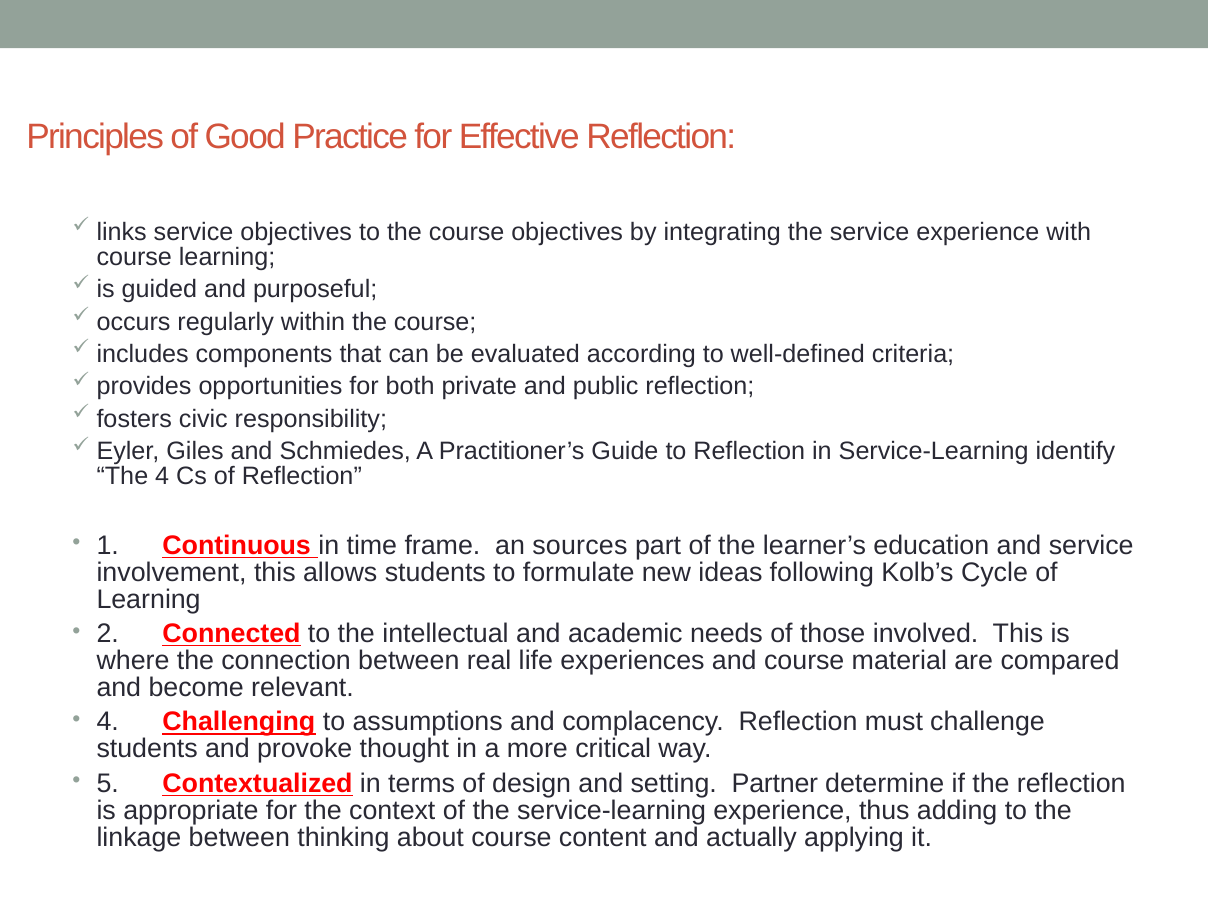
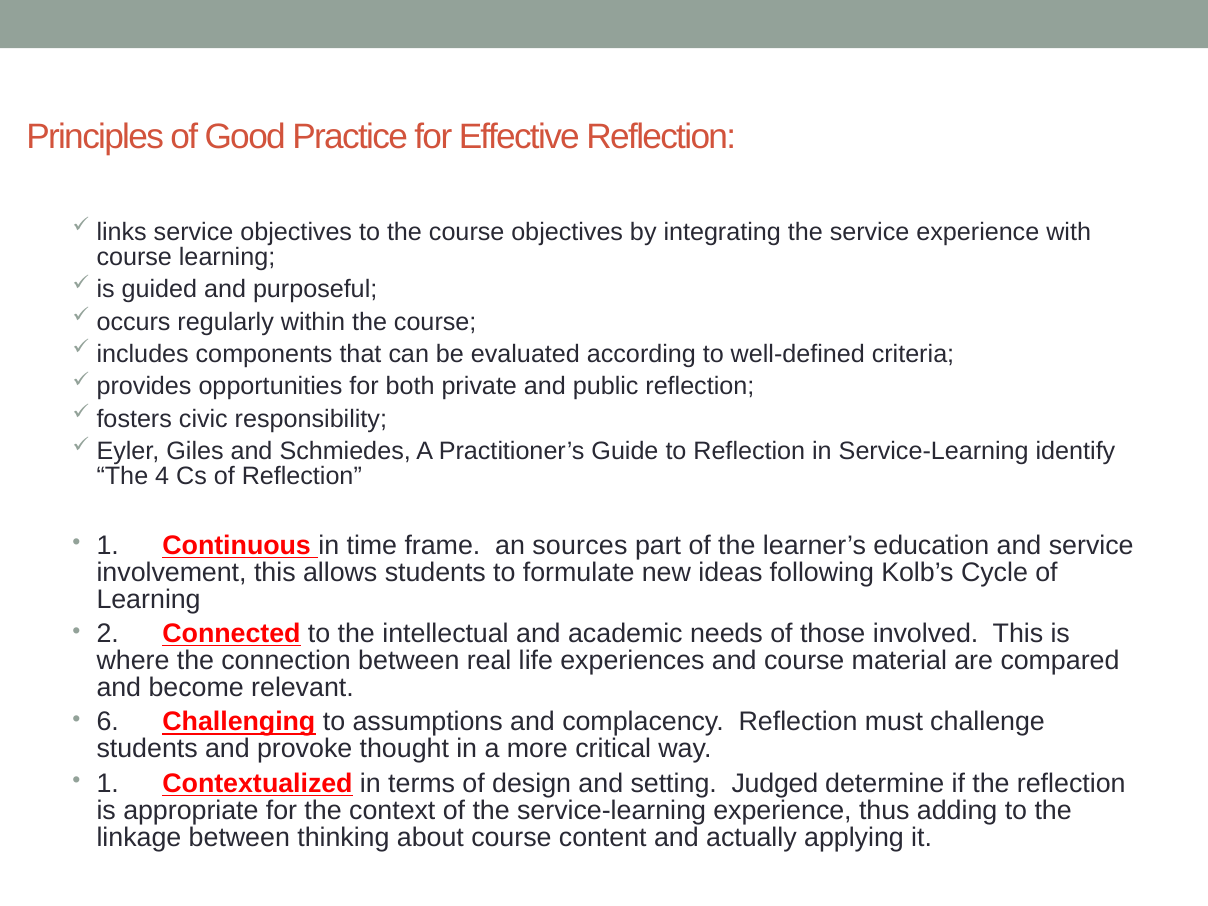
4 at (108, 722): 4 -> 6
5 at (108, 784): 5 -> 1
Partner: Partner -> Judged
